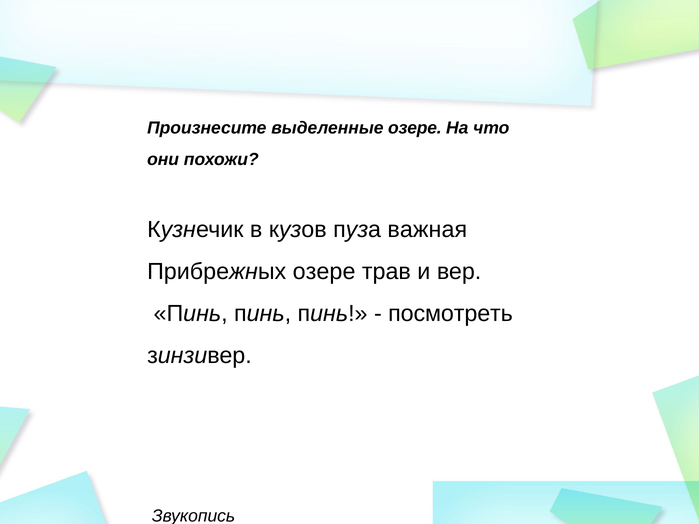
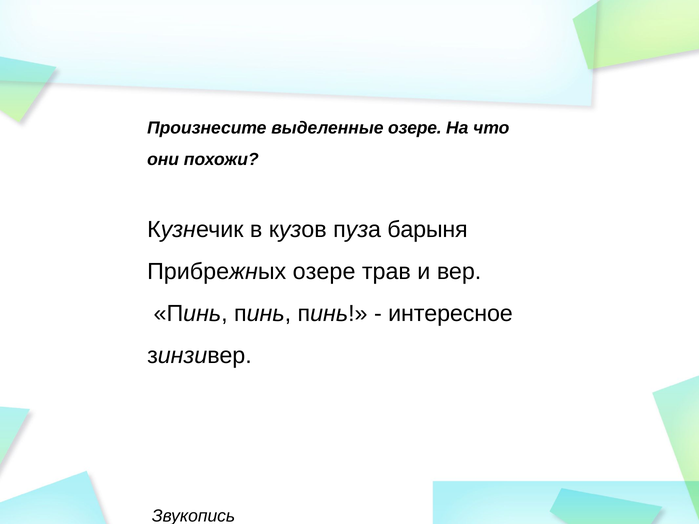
важная: важная -> барыня
посмотреть: посмотреть -> интересное
